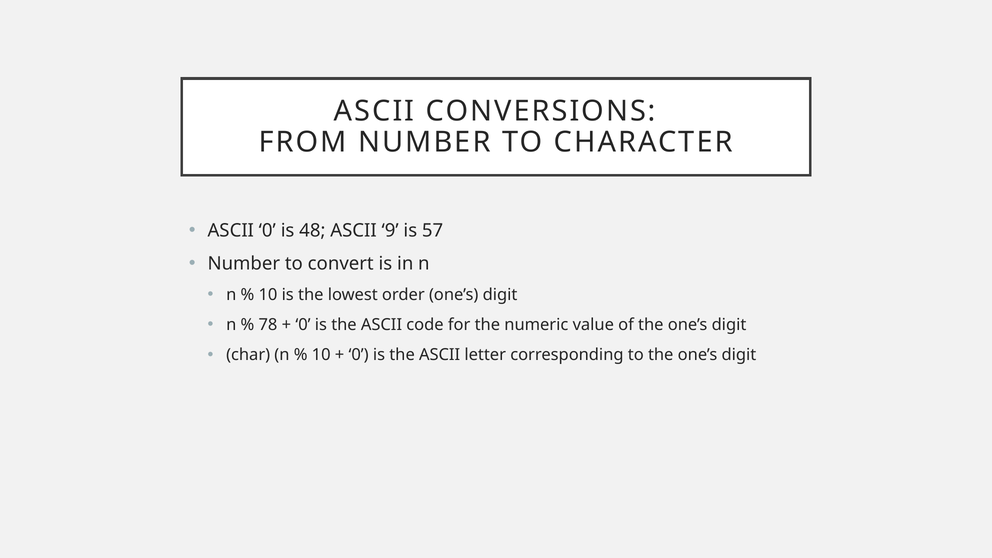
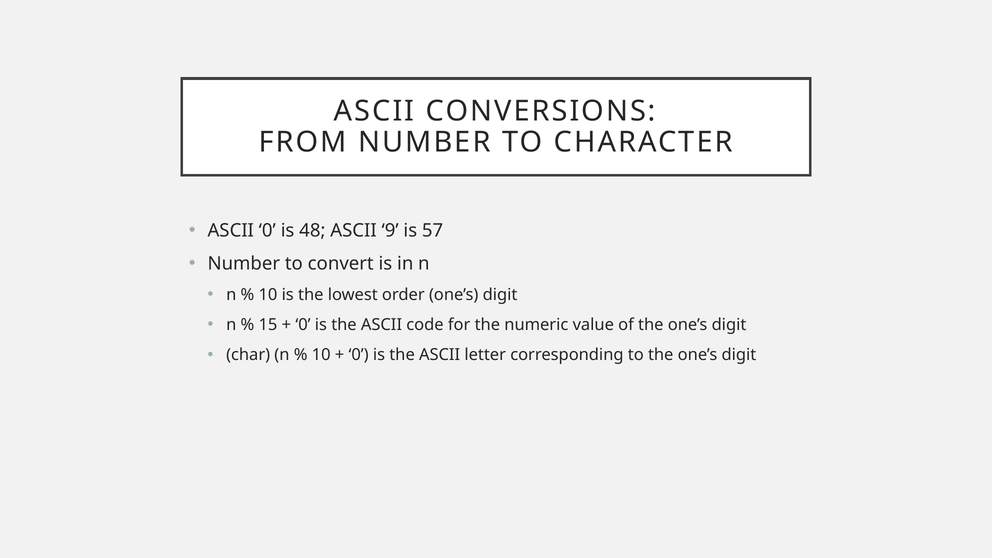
78: 78 -> 15
